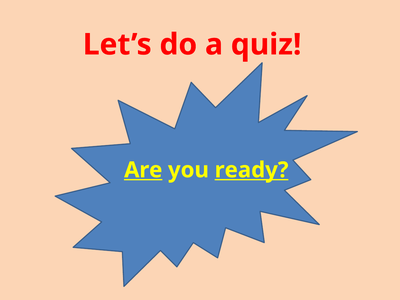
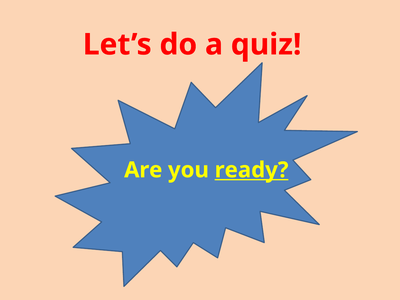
Are underline: present -> none
